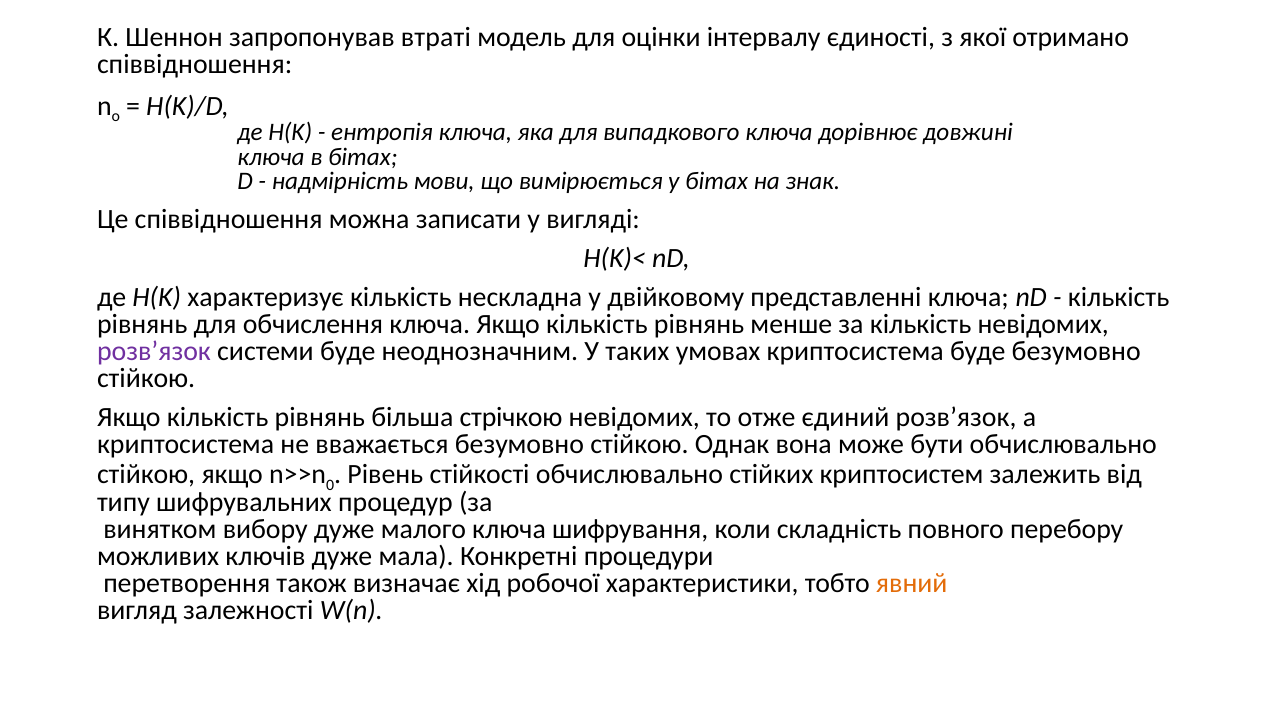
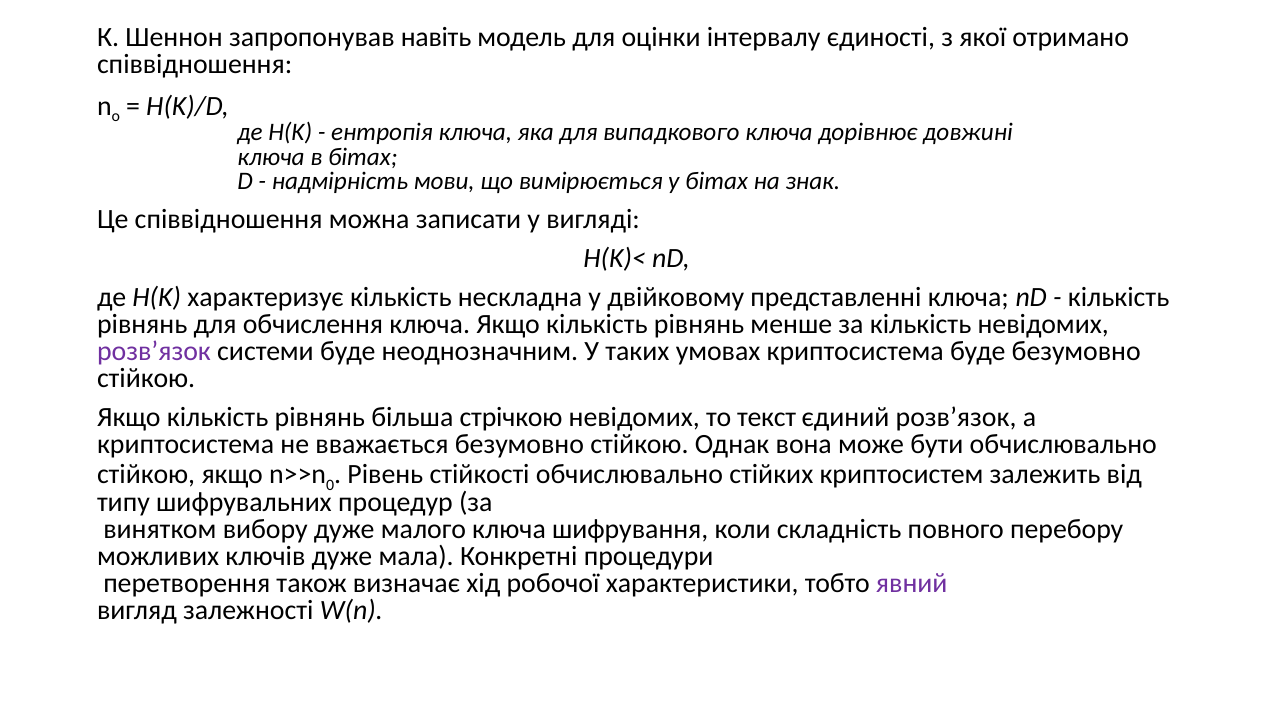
втраті: втраті -> навіть
отже: отже -> текст
явний colour: orange -> purple
